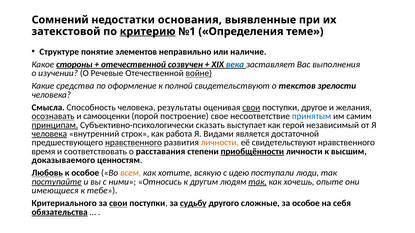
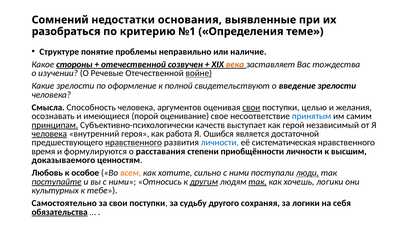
затекстовой: затекстовой -> разобраться
критерию underline: present -> none
элементов: элементов -> проблемы
века colour: blue -> orange
выполнения: выполнения -> тождества
Какие средства: средства -> зрелости
текстов: текстов -> введение
результаты: результаты -> аргументов
другое: другое -> целью
осознавать underline: present -> none
самооценки: самооценки -> имеющиеся
построение: построение -> оценивание
сказать: сказать -> качеств
строк: строк -> героя
Видами: Видами -> Ошибся
личности at (220, 143) colour: orange -> blue
её свидетельствуют: свидетельствуют -> систематическая
соответствовать: соответствовать -> формулируются
приобщённости underline: present -> none
Любовь underline: present -> none
всякую: всякую -> сильно
идею at (239, 173): идею -> ними
люди underline: none -> present
другим underline: none -> present
хочешь опыте: опыте -> логики
имеющиеся: имеющиеся -> культурных
Критериального: Критериального -> Самостоятельно
свои at (118, 204) underline: present -> none
судьбу underline: present -> none
сложные: сложные -> сохраняя
за особое: особое -> логики
